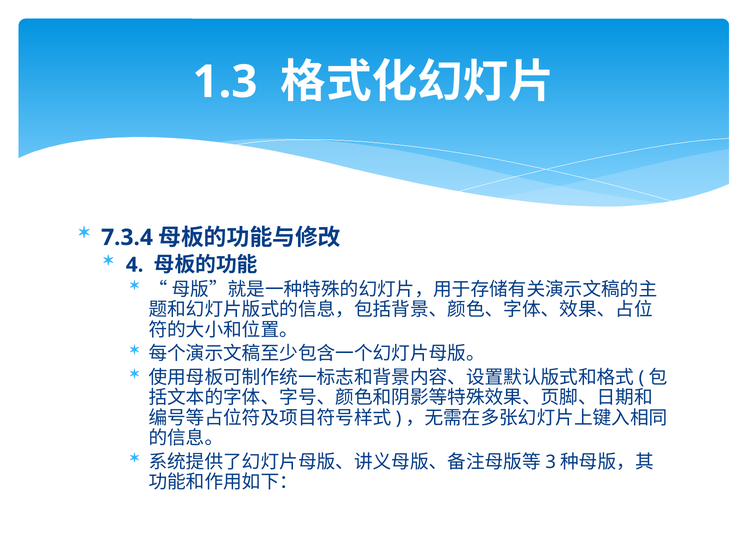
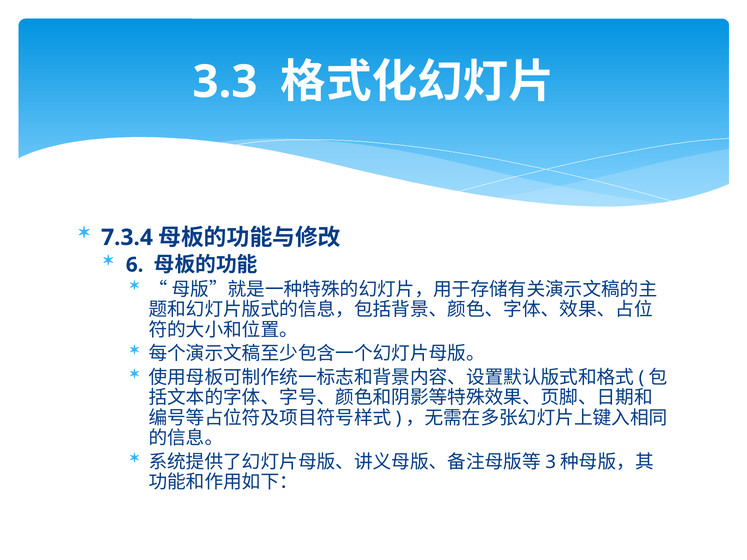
1.3: 1.3 -> 3.3
4: 4 -> 6
